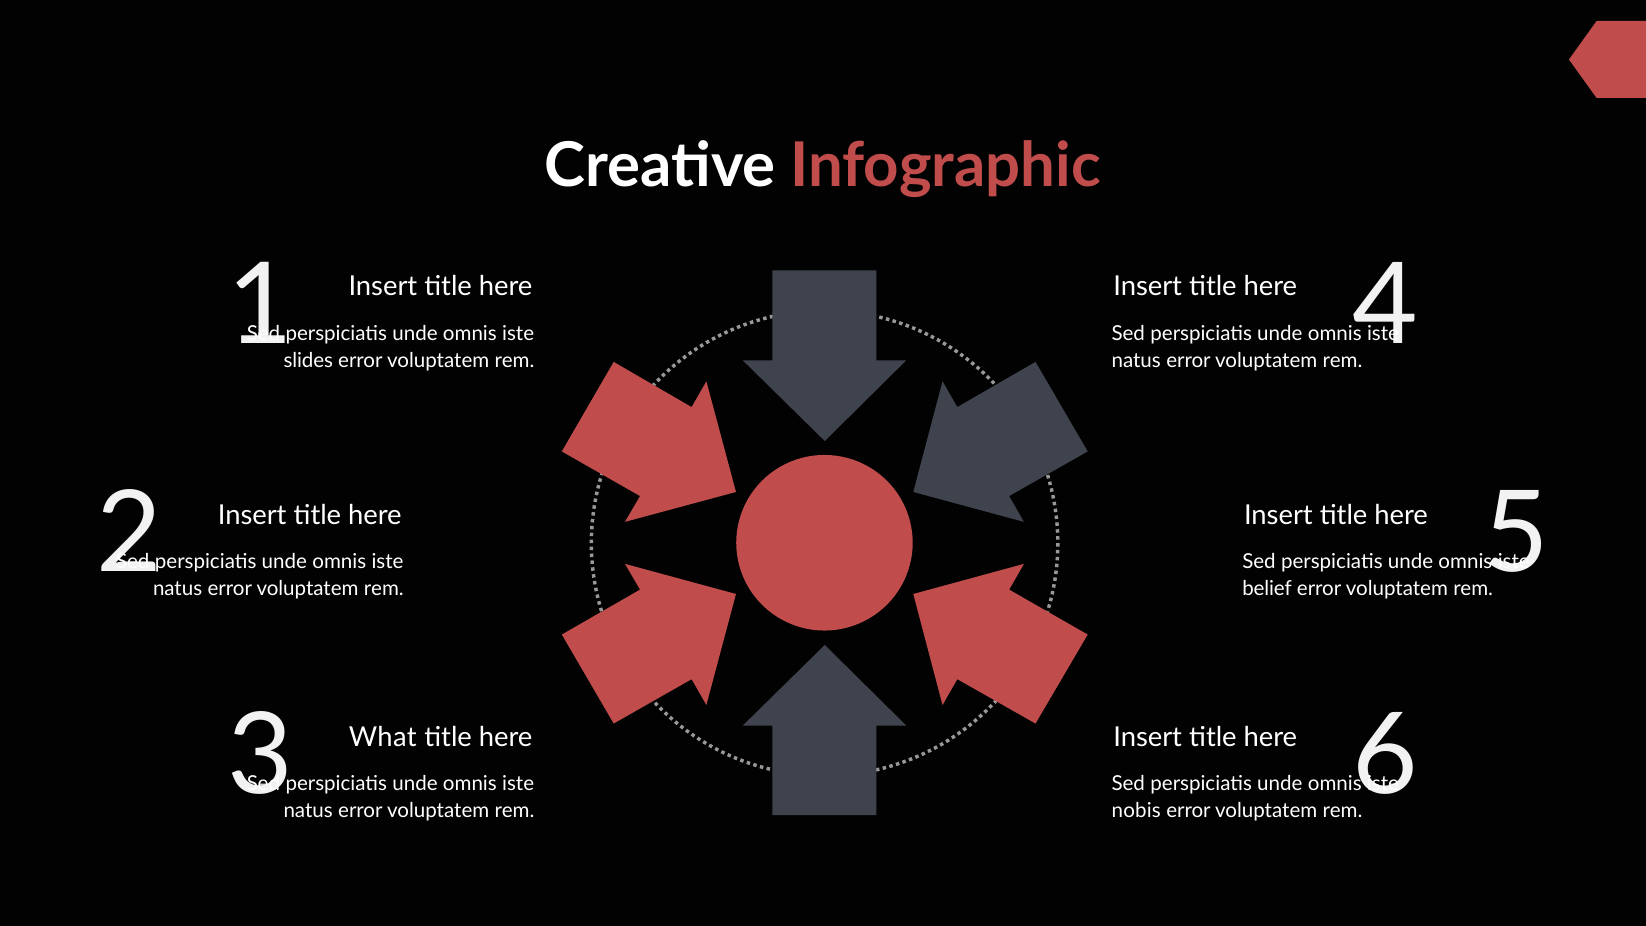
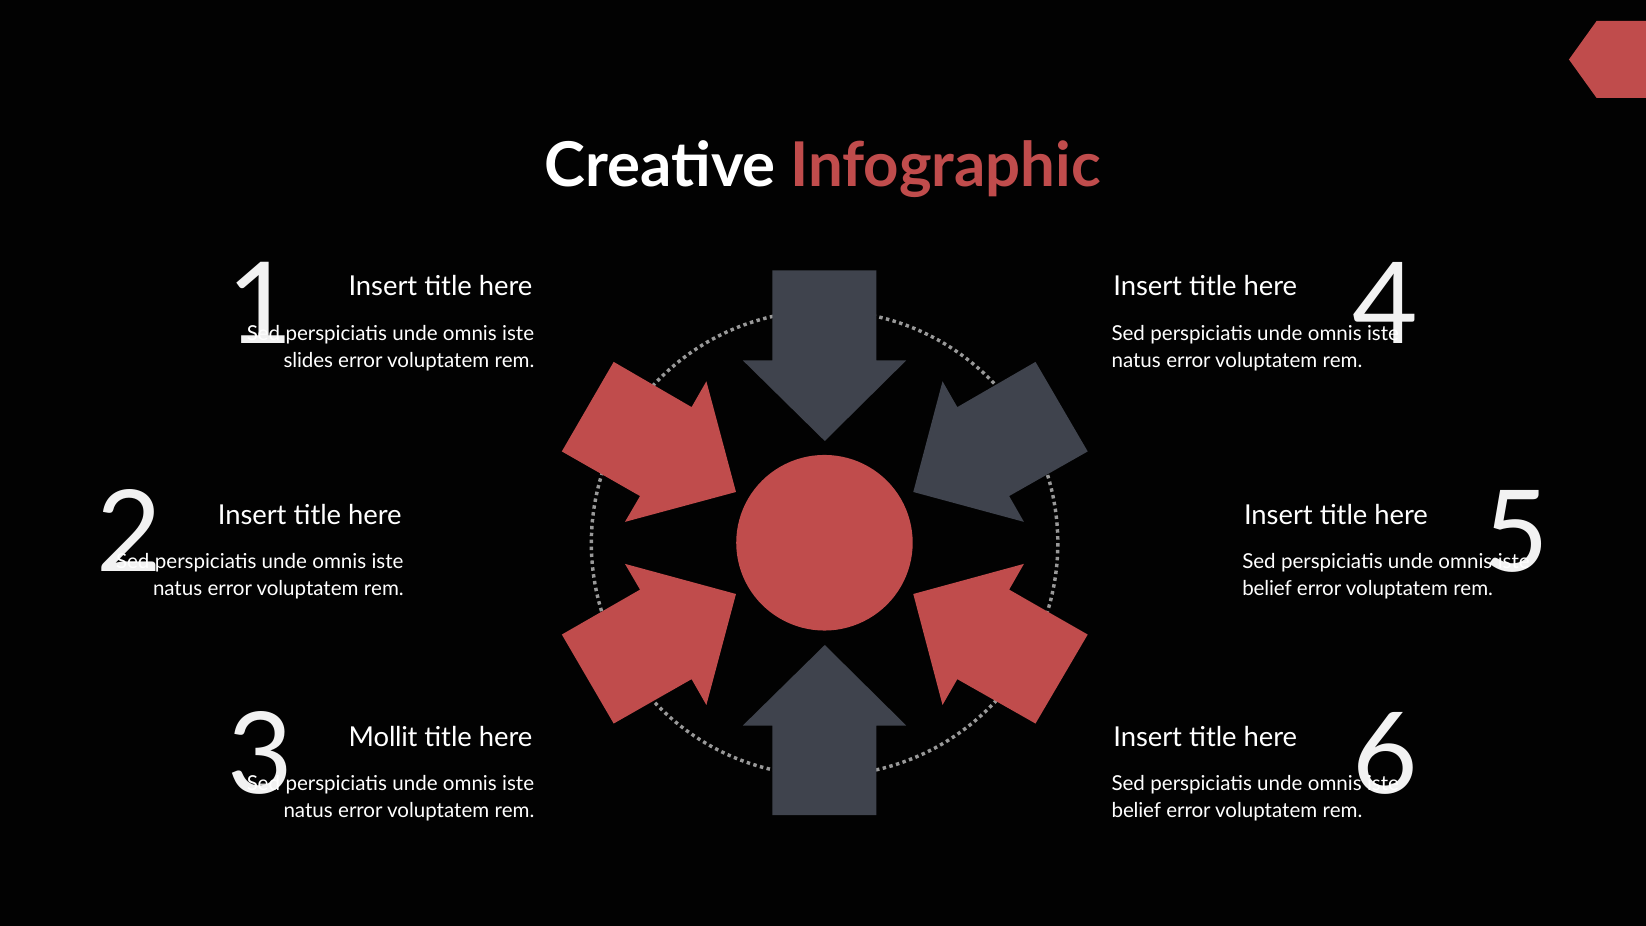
What: What -> Mollit
nobis at (1136, 811): nobis -> belief
